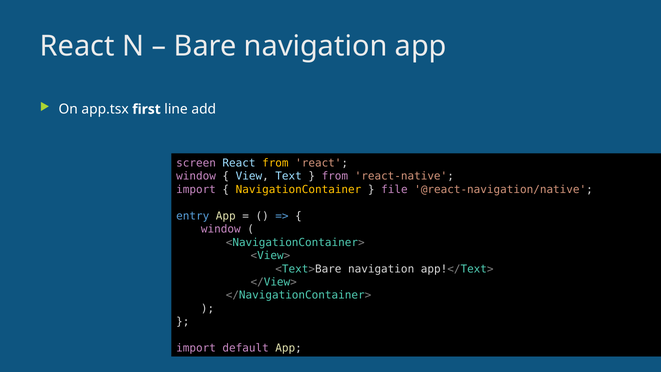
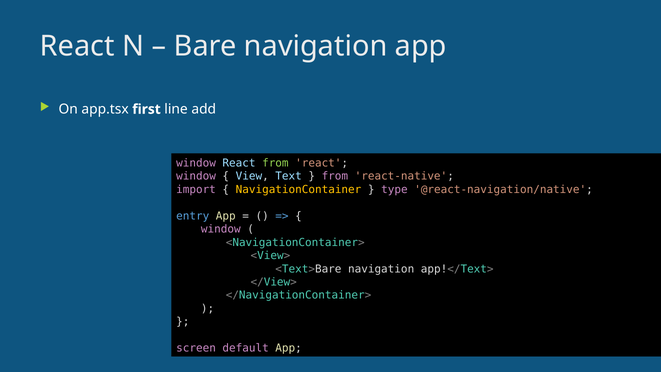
screen at (196, 163): screen -> window
from at (275, 163) colour: yellow -> light green
file: file -> type
import at (196, 348): import -> screen
